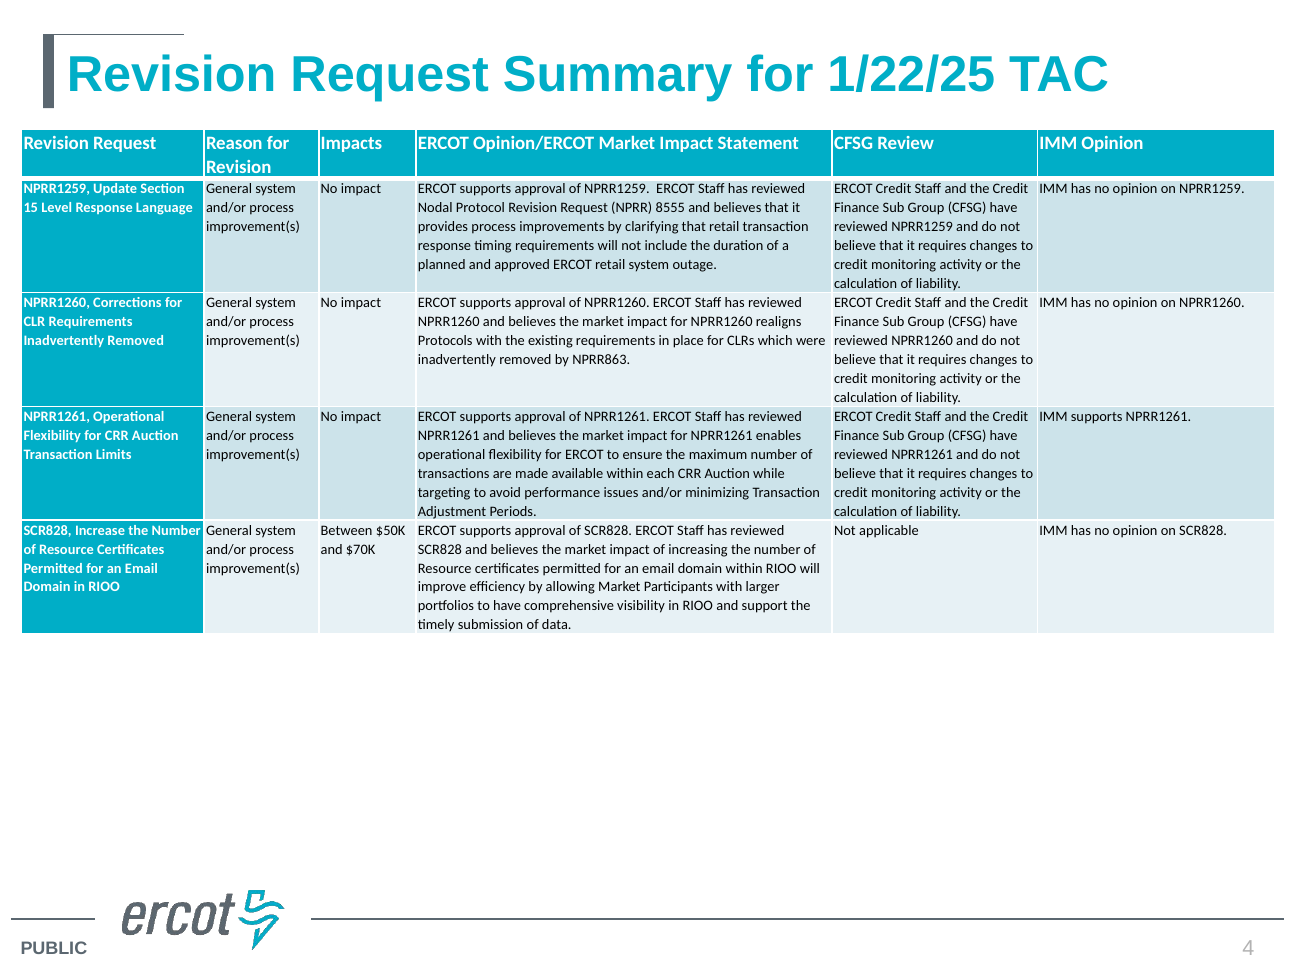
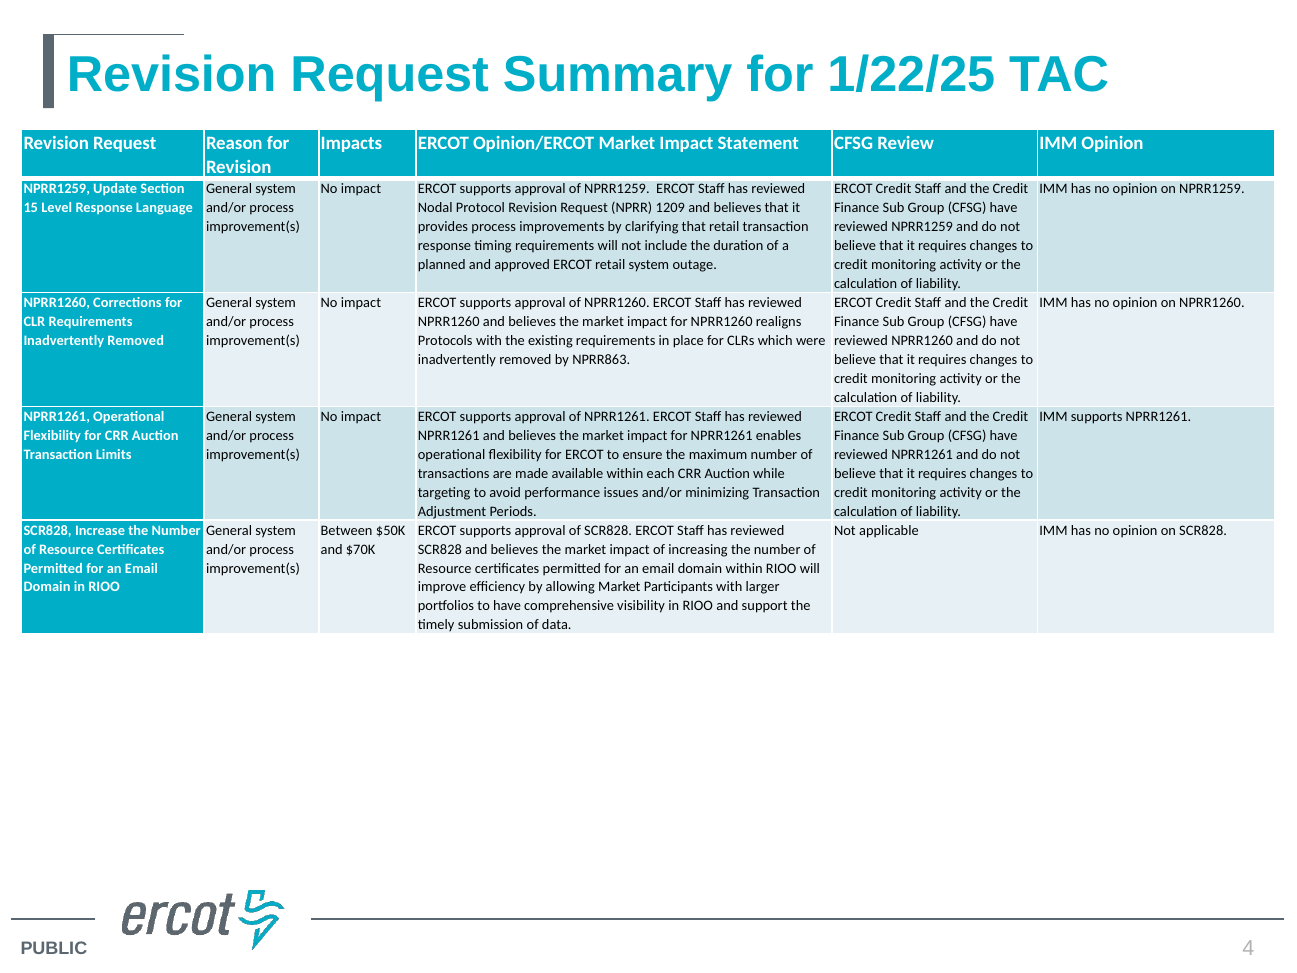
8555: 8555 -> 1209
